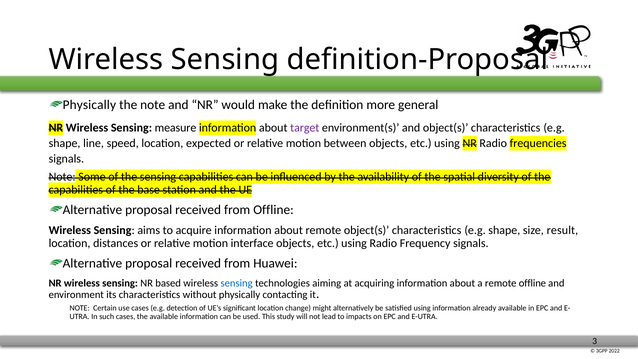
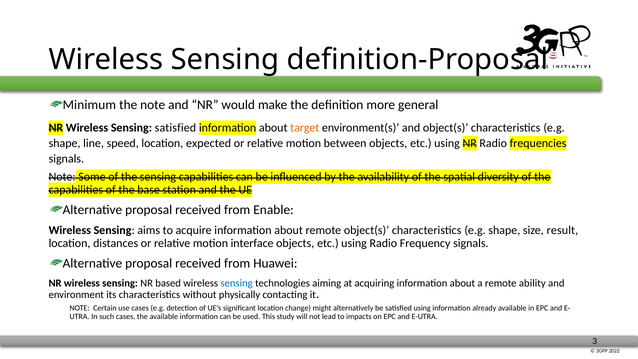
Physically at (89, 105): Physically -> Minimum
Sensing measure: measure -> satisfied
target colour: purple -> orange
from Offline: Offline -> Enable
remote offline: offline -> ability
